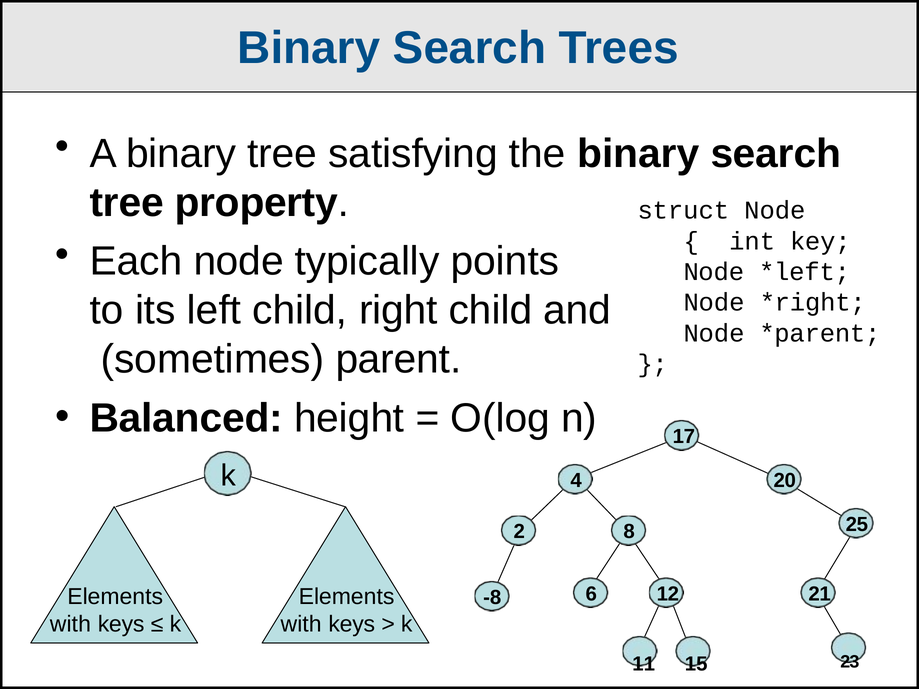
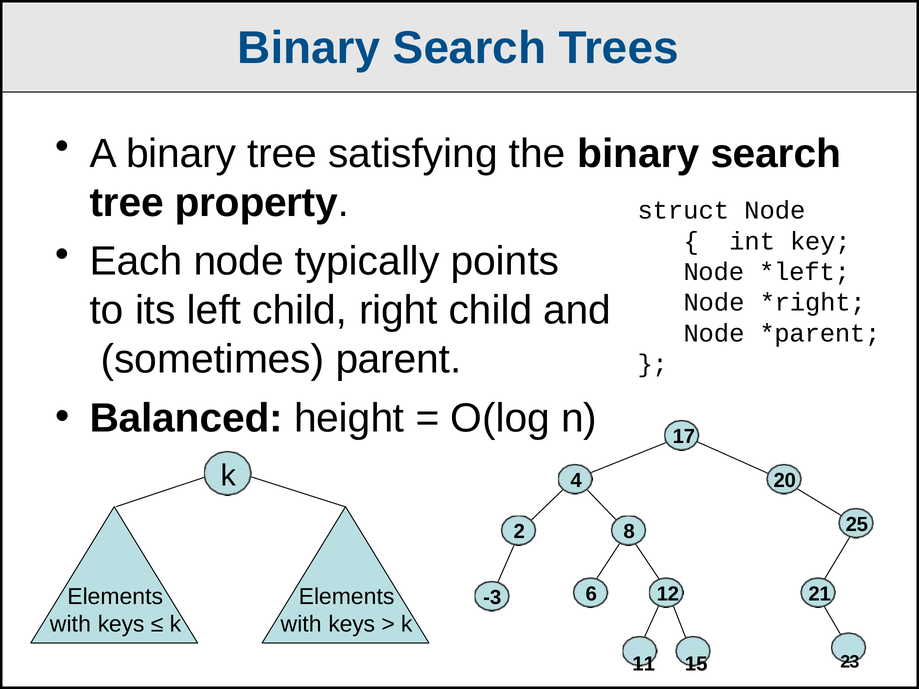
-8: -8 -> -3
